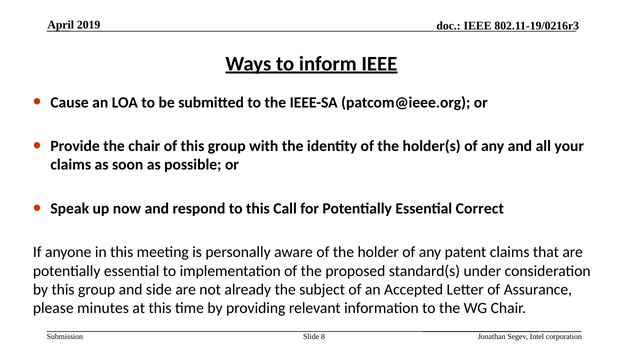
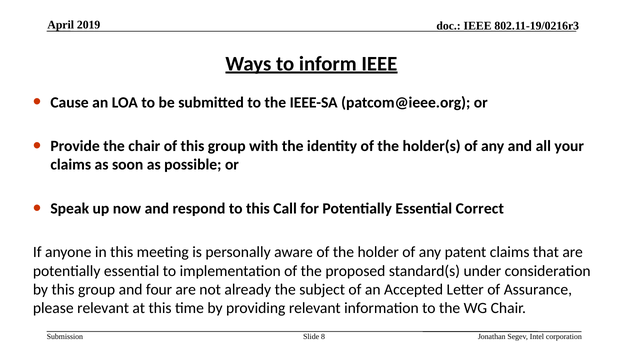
side: side -> four
please minutes: minutes -> relevant
